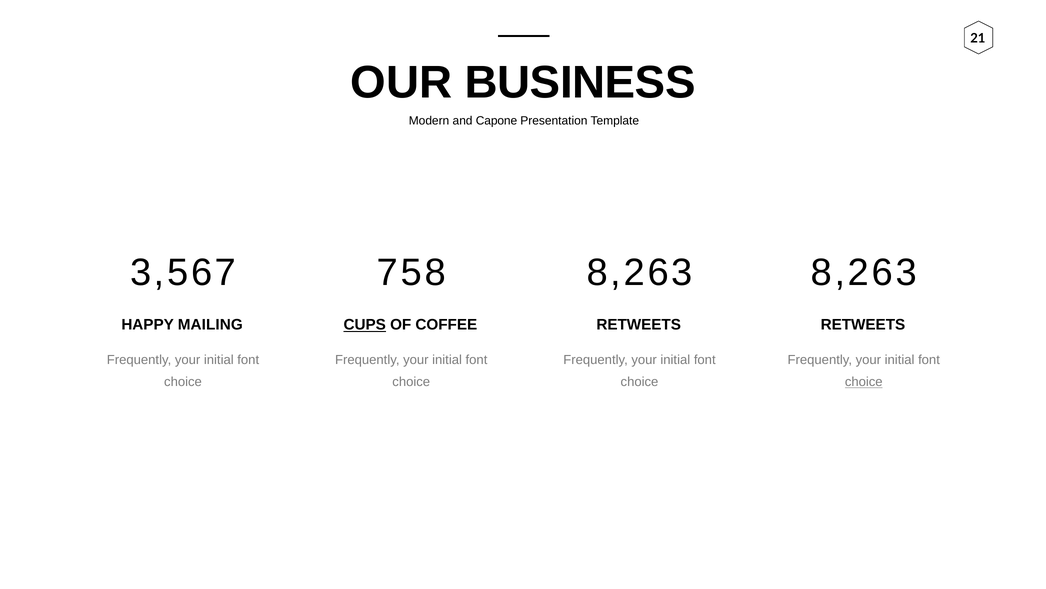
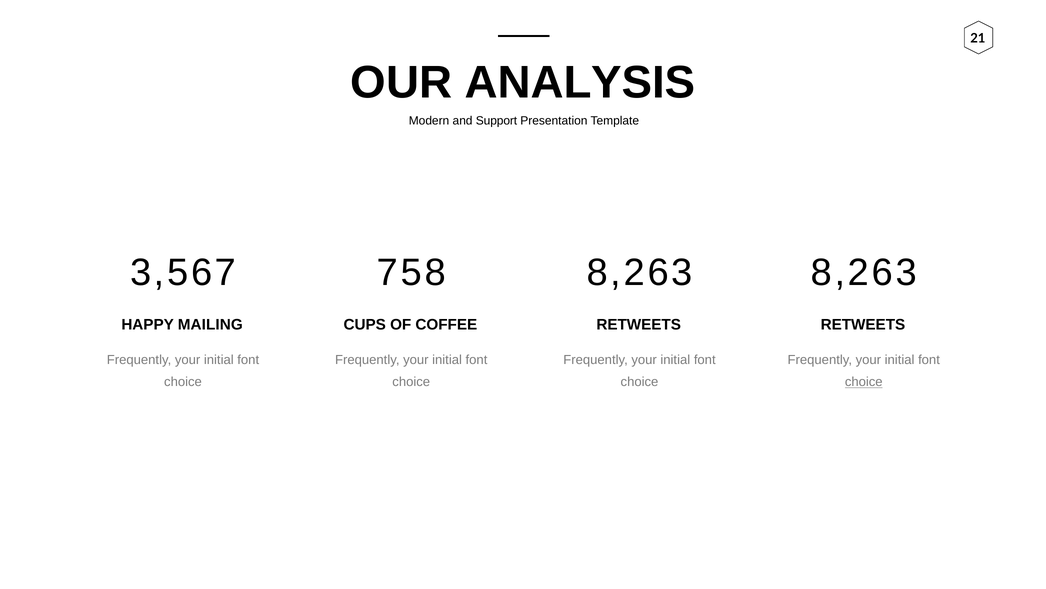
BUSINESS: BUSINESS -> ANALYSIS
Capone: Capone -> Support
CUPS underline: present -> none
